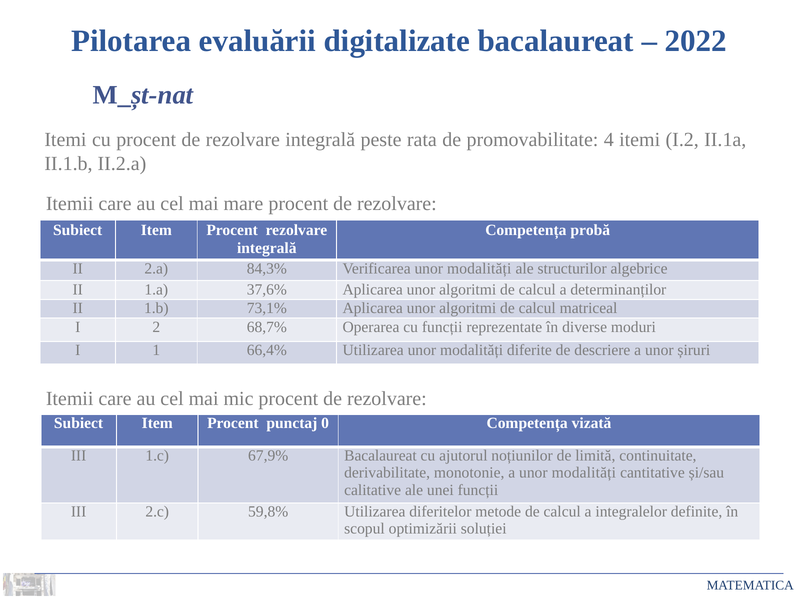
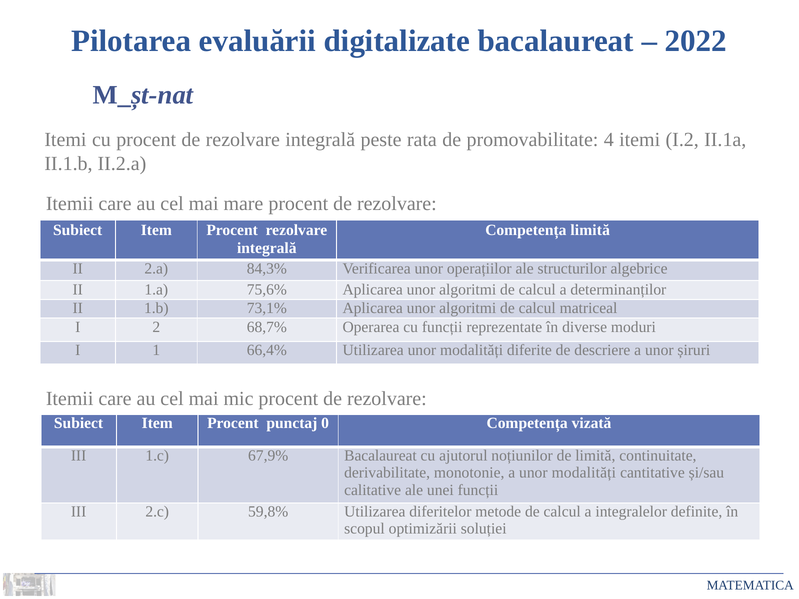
Competența probă: probă -> limită
Verificarea unor modalități: modalități -> operațiilor
37,6%: 37,6% -> 75,6%
